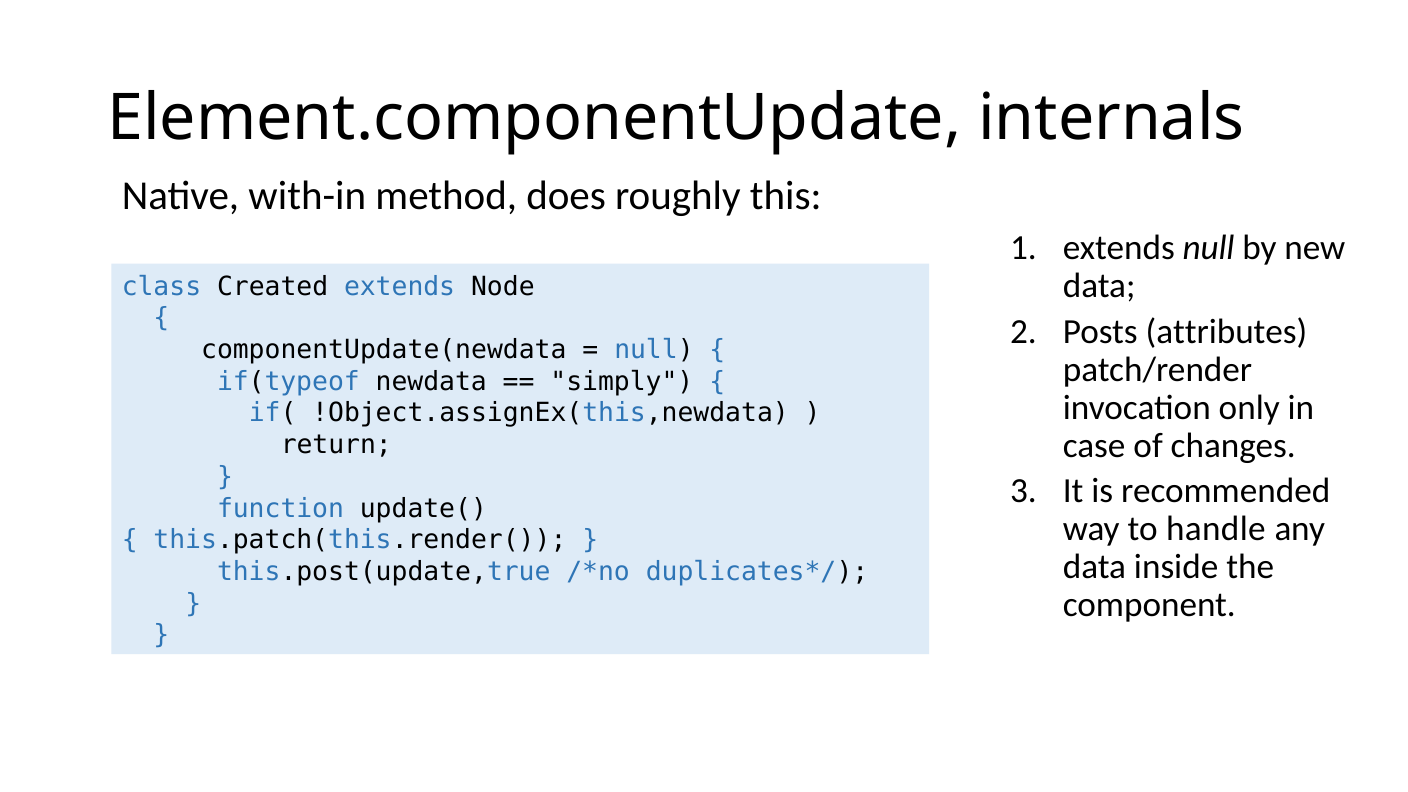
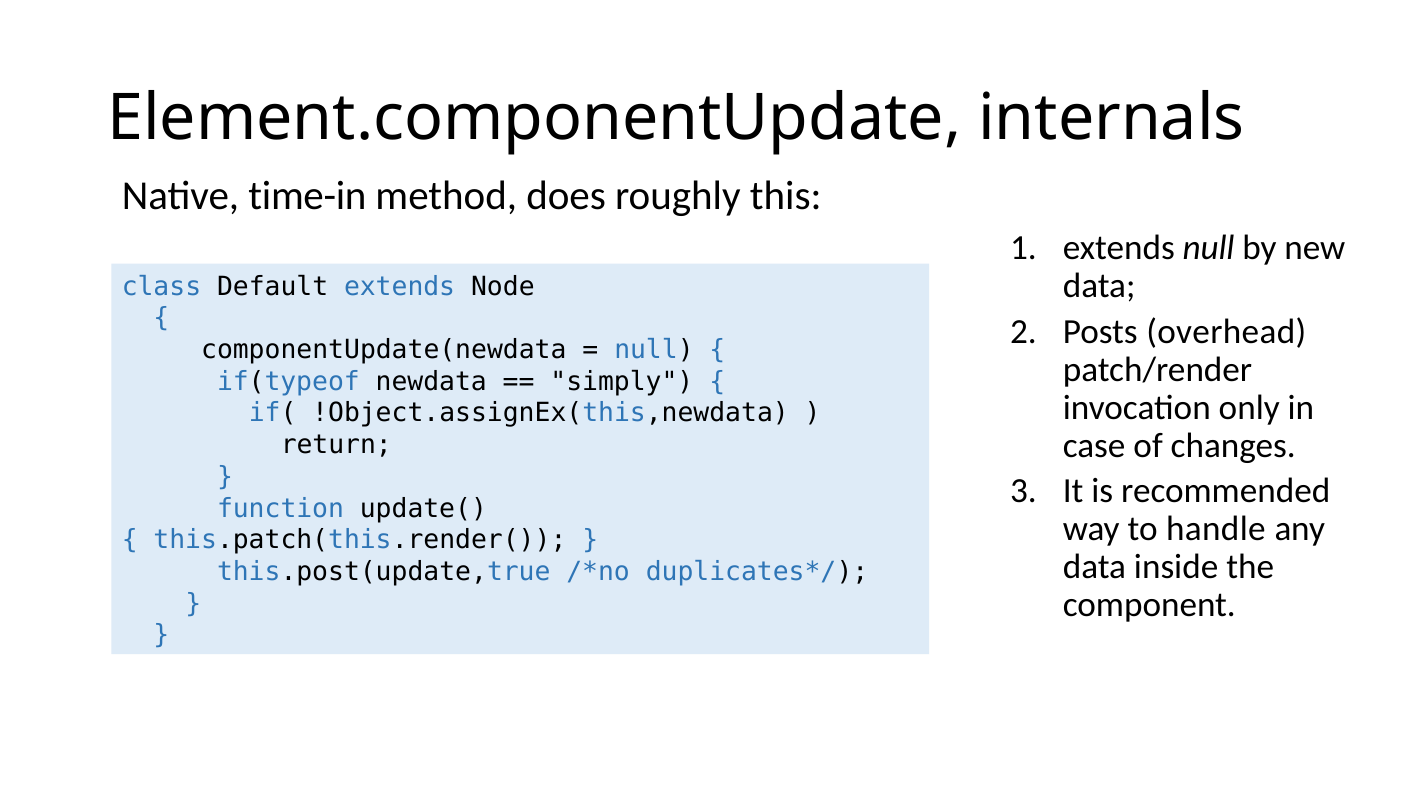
with-in: with-in -> time-in
Created: Created -> Default
attributes: attributes -> overhead
